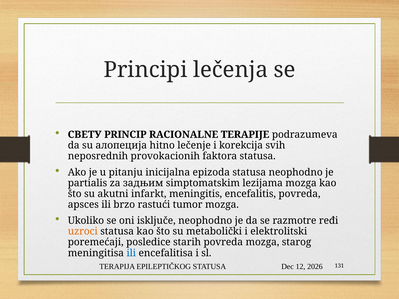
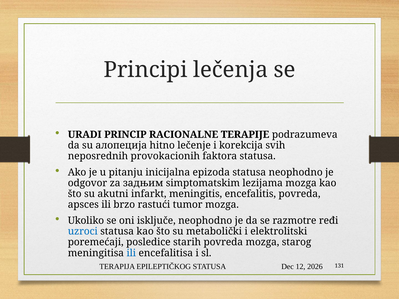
СВЕТУ: СВЕТУ -> URADI
partialis: partialis -> odgovor
uzroci colour: orange -> blue
